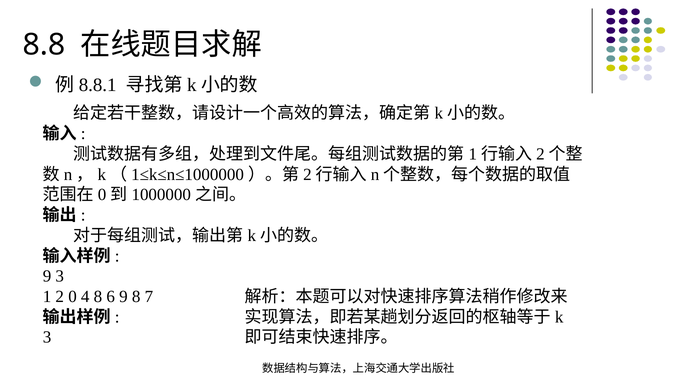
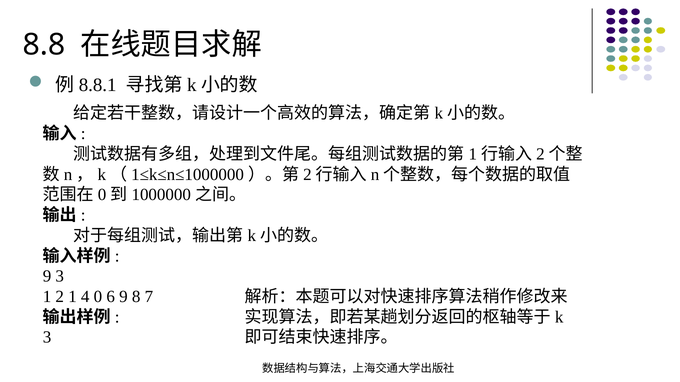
2 0: 0 -> 1
4 8: 8 -> 0
